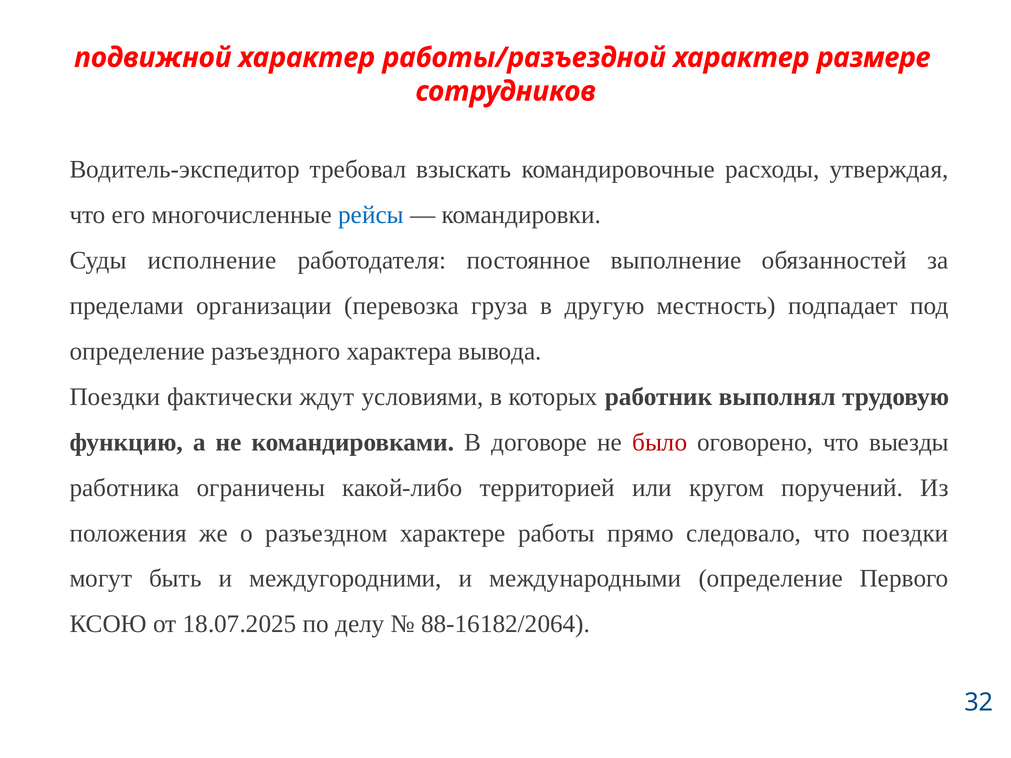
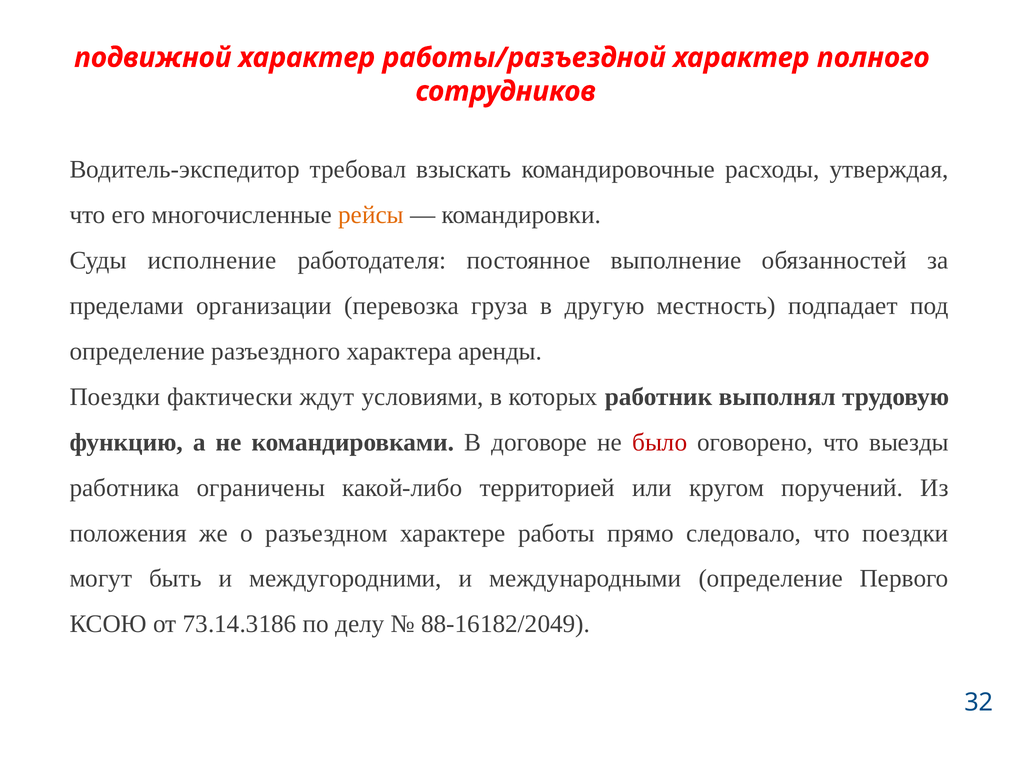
размере: размере -> полного
рейсы colour: blue -> orange
вывода: вывода -> аренды
18.07.2025: 18.07.2025 -> 73.14.3186
88-16182/2064: 88-16182/2064 -> 88-16182/2049
